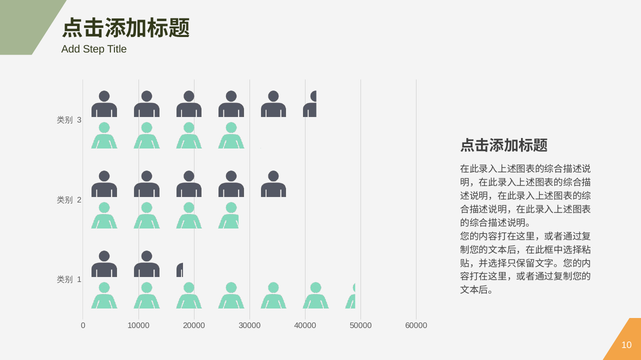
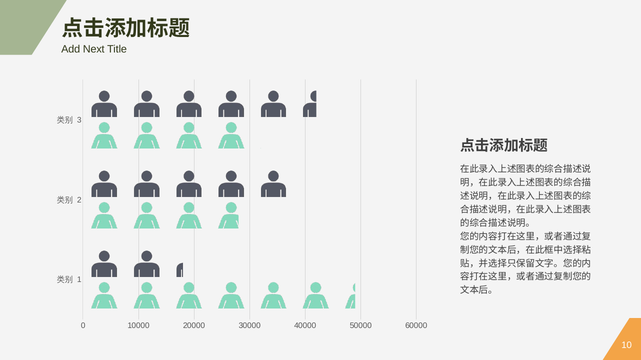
Step: Step -> Next
